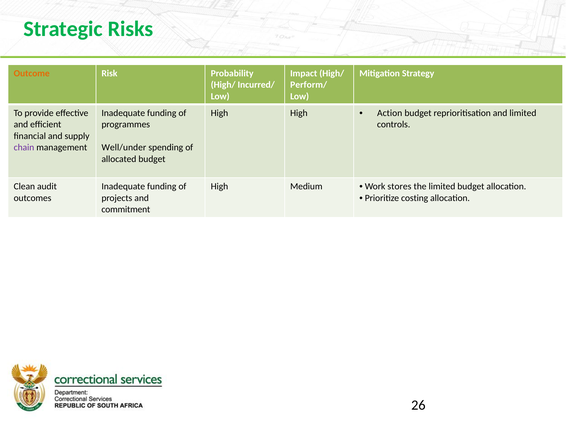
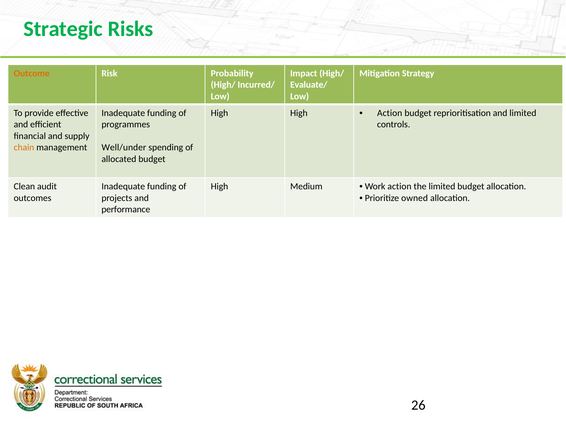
Perform/: Perform/ -> Evaluate/
chain colour: purple -> orange
Work stores: stores -> action
costing: costing -> owned
commitment: commitment -> performance
